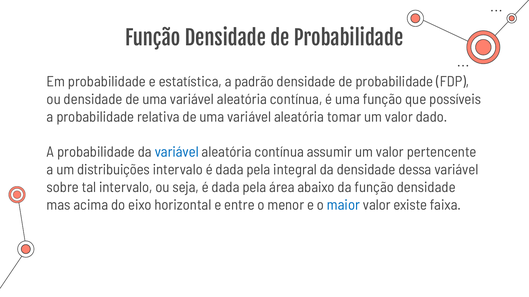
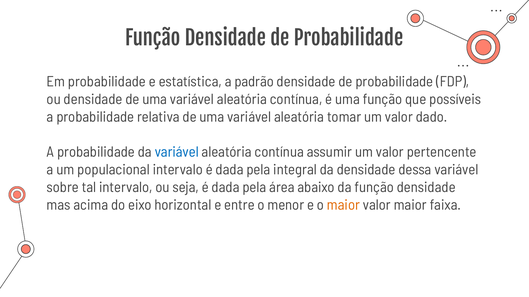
distribuições: distribuições -> populacional
maior at (343, 205) colour: blue -> orange
valor existe: existe -> maior
